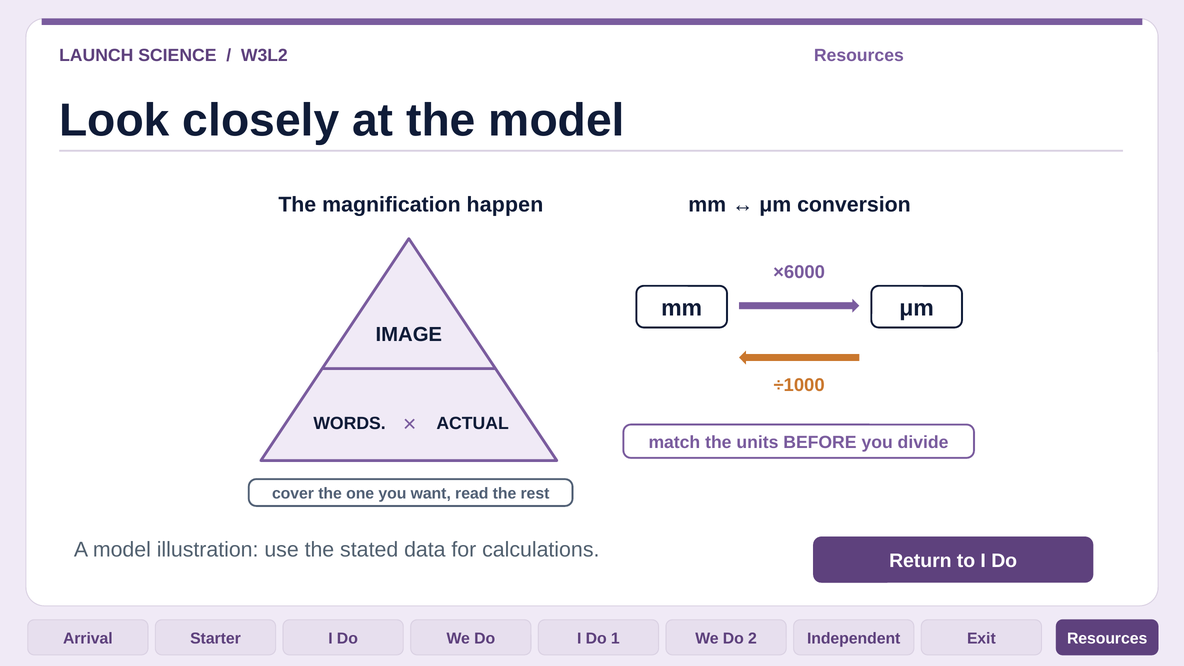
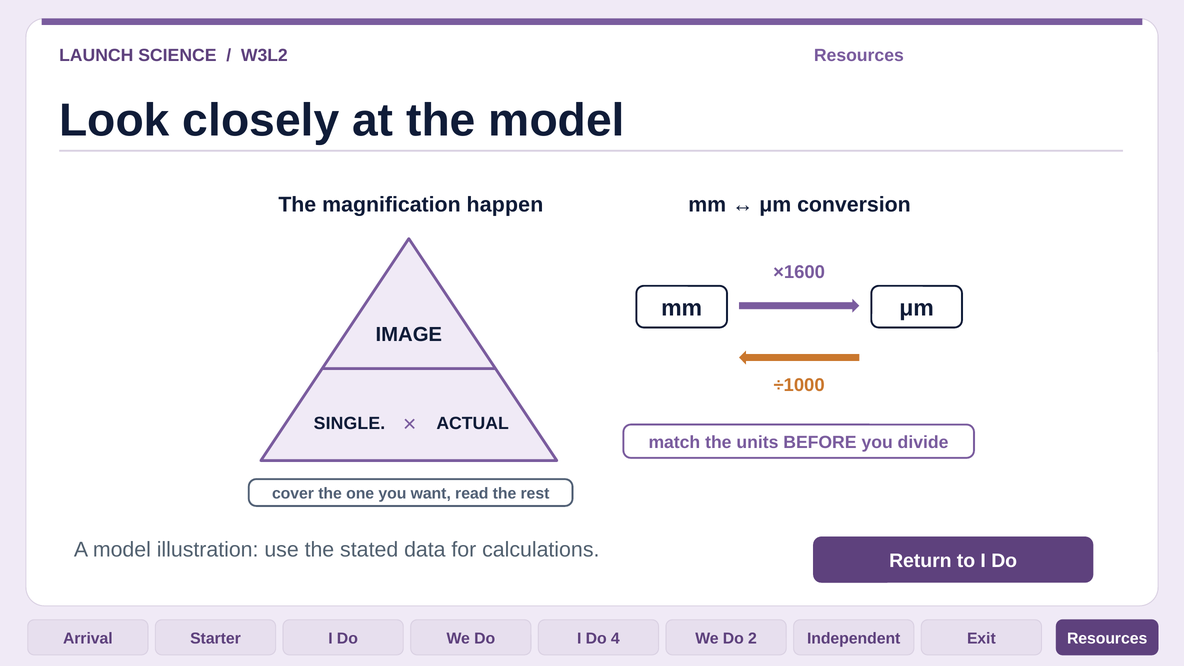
×6000: ×6000 -> ×1600
WORDS: WORDS -> SINGLE
1: 1 -> 4
